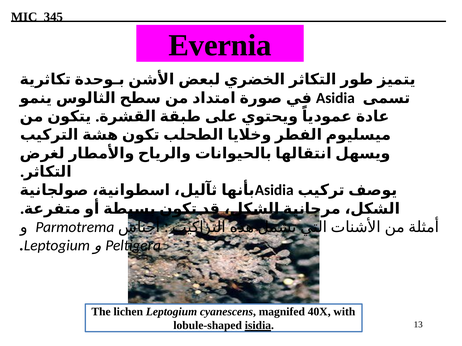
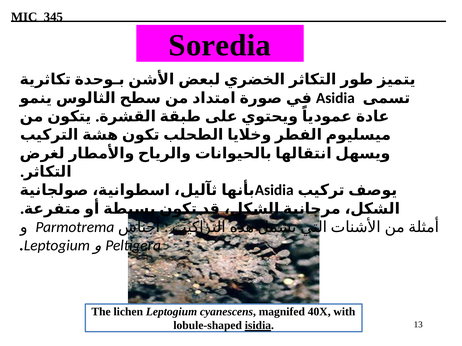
Evernia: Evernia -> Soredia
